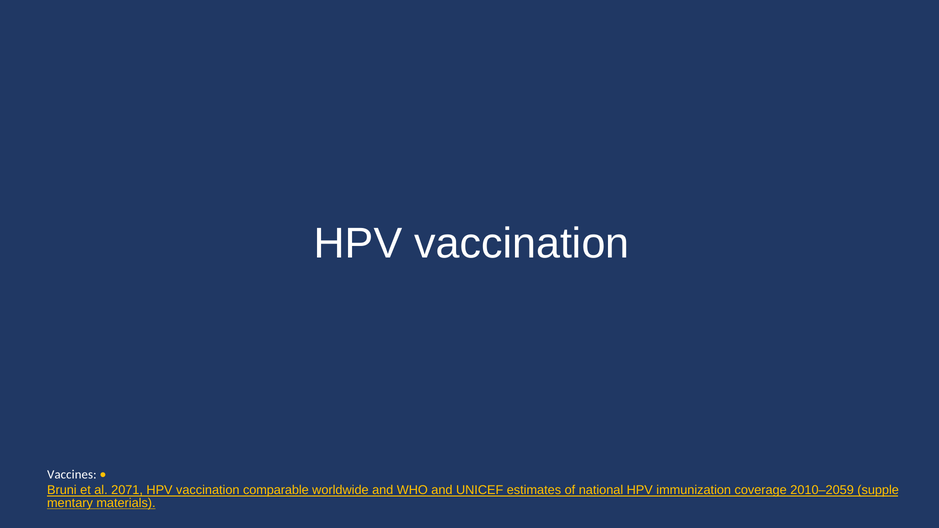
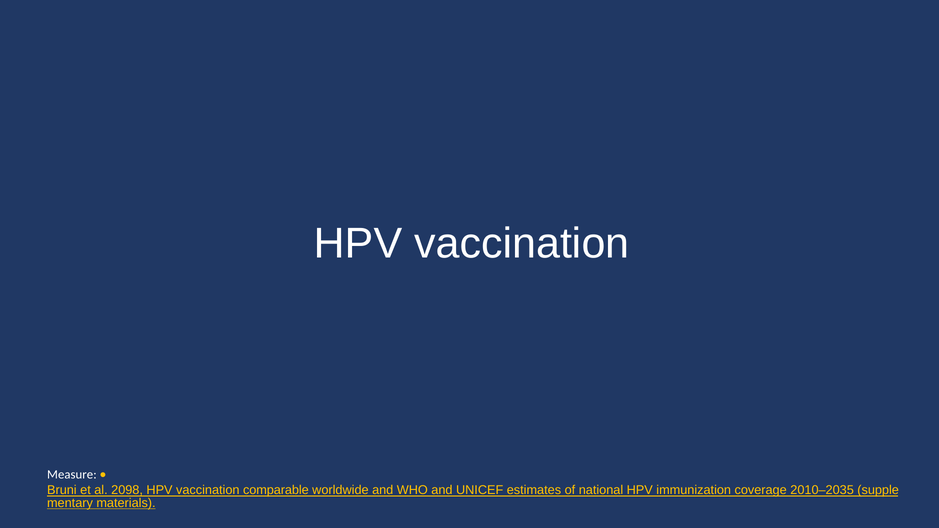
Vaccines: Vaccines -> Measure
2071: 2071 -> 2098
2010–2059: 2010–2059 -> 2010–2035
